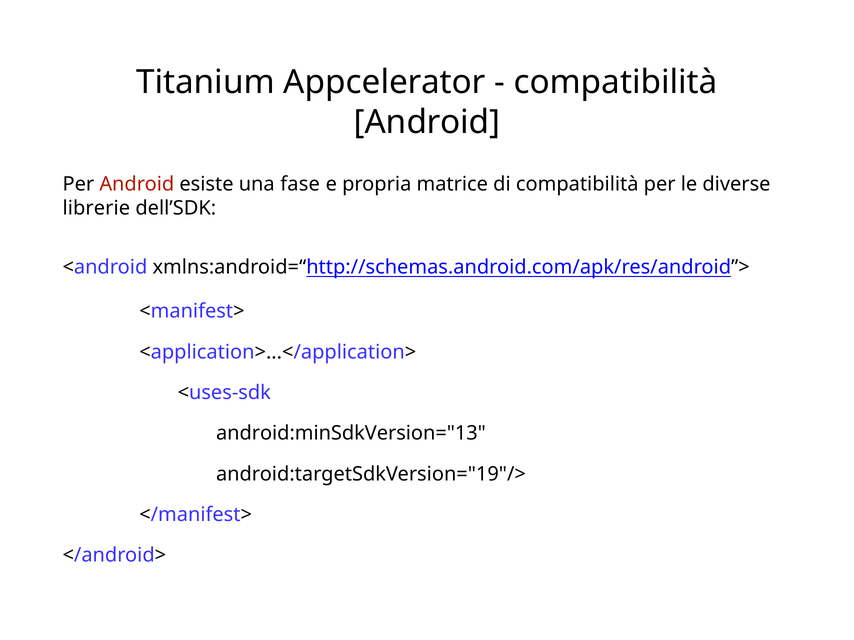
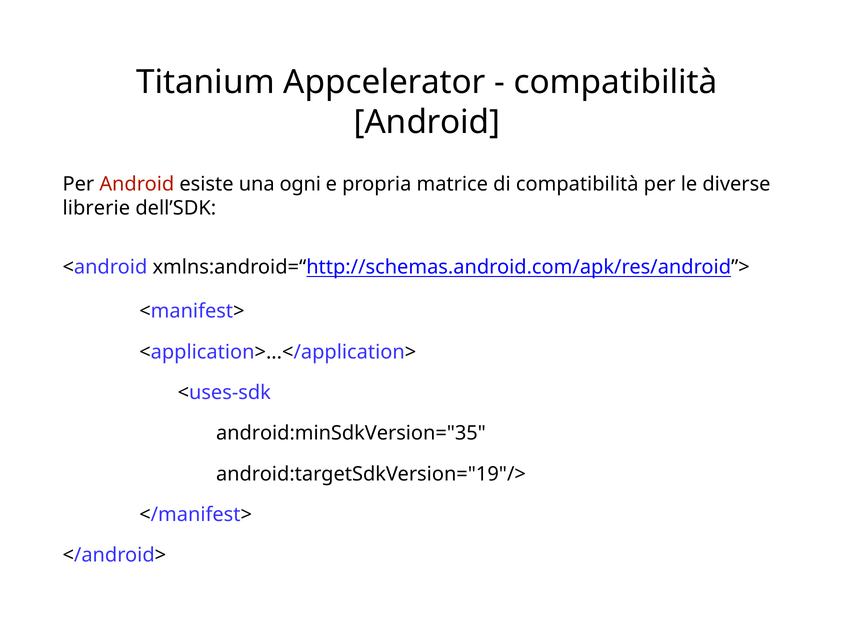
fase: fase -> ogni
android:minSdkVersion="13: android:minSdkVersion="13 -> android:minSdkVersion="35
